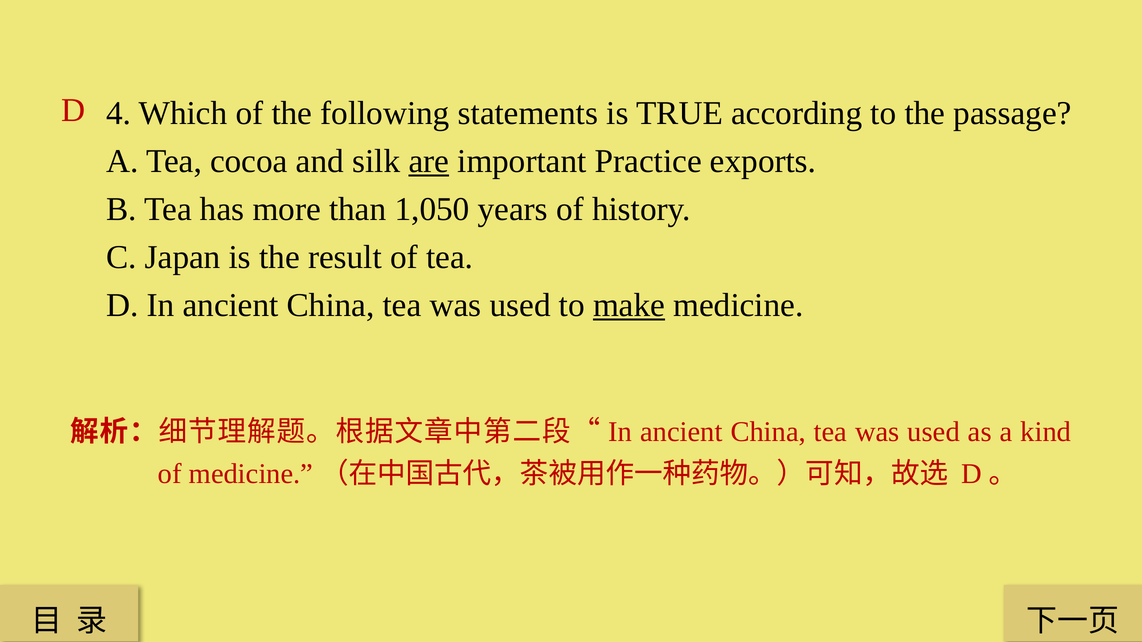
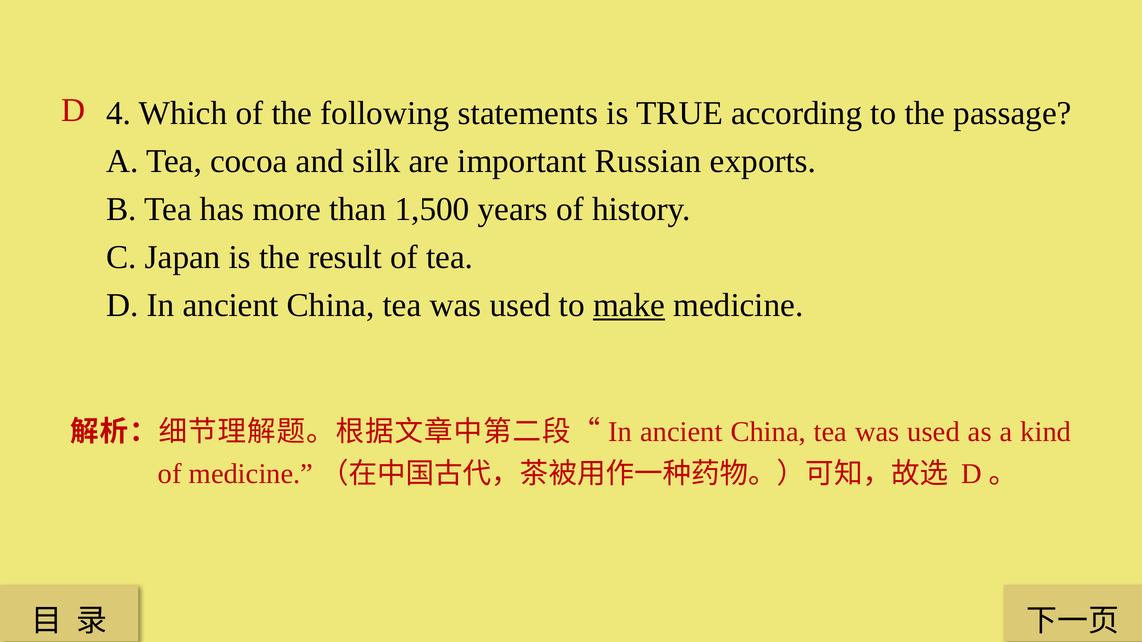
are underline: present -> none
Practice: Practice -> Russian
1,050: 1,050 -> 1,500
